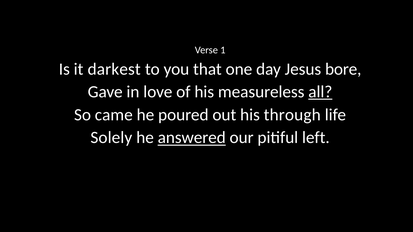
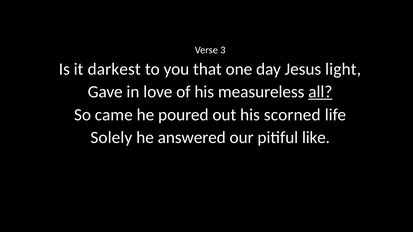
1: 1 -> 3
bore: bore -> light
through: through -> scorned
answered underline: present -> none
left: left -> like
